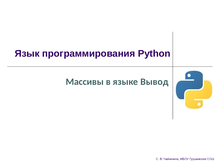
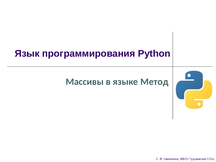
Вывод: Вывод -> Метод
